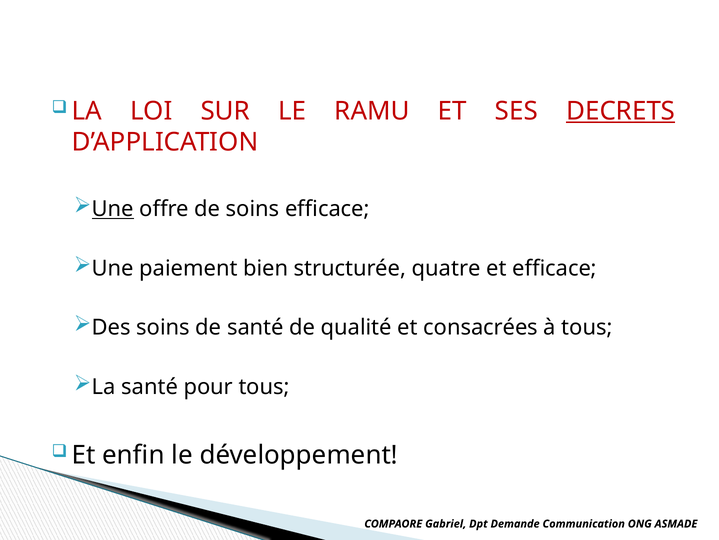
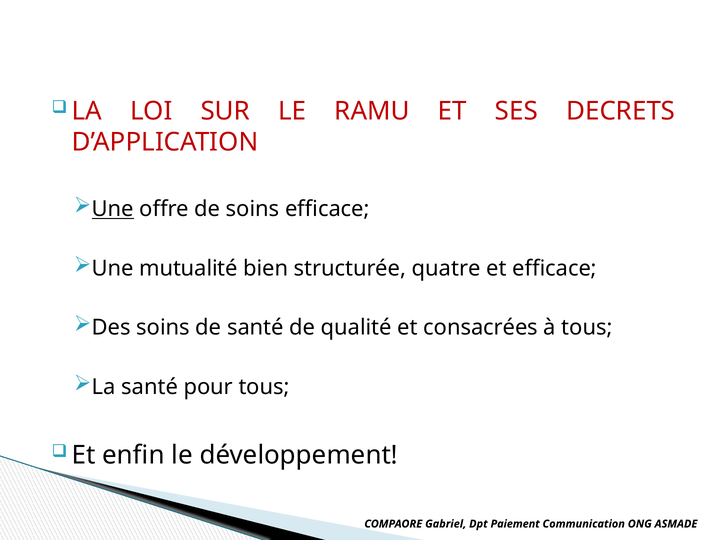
DECRETS underline: present -> none
paiement: paiement -> mutualité
Demande: Demande -> Paiement
